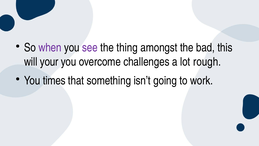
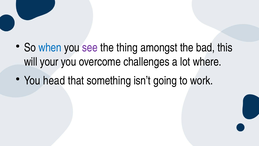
when colour: purple -> blue
rough: rough -> where
times: times -> head
